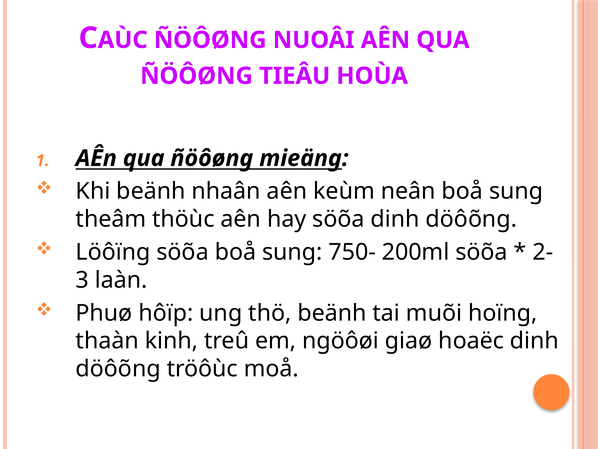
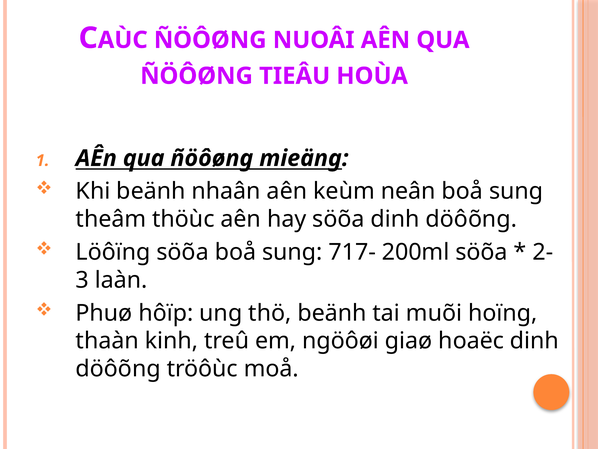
750-: 750- -> 717-
